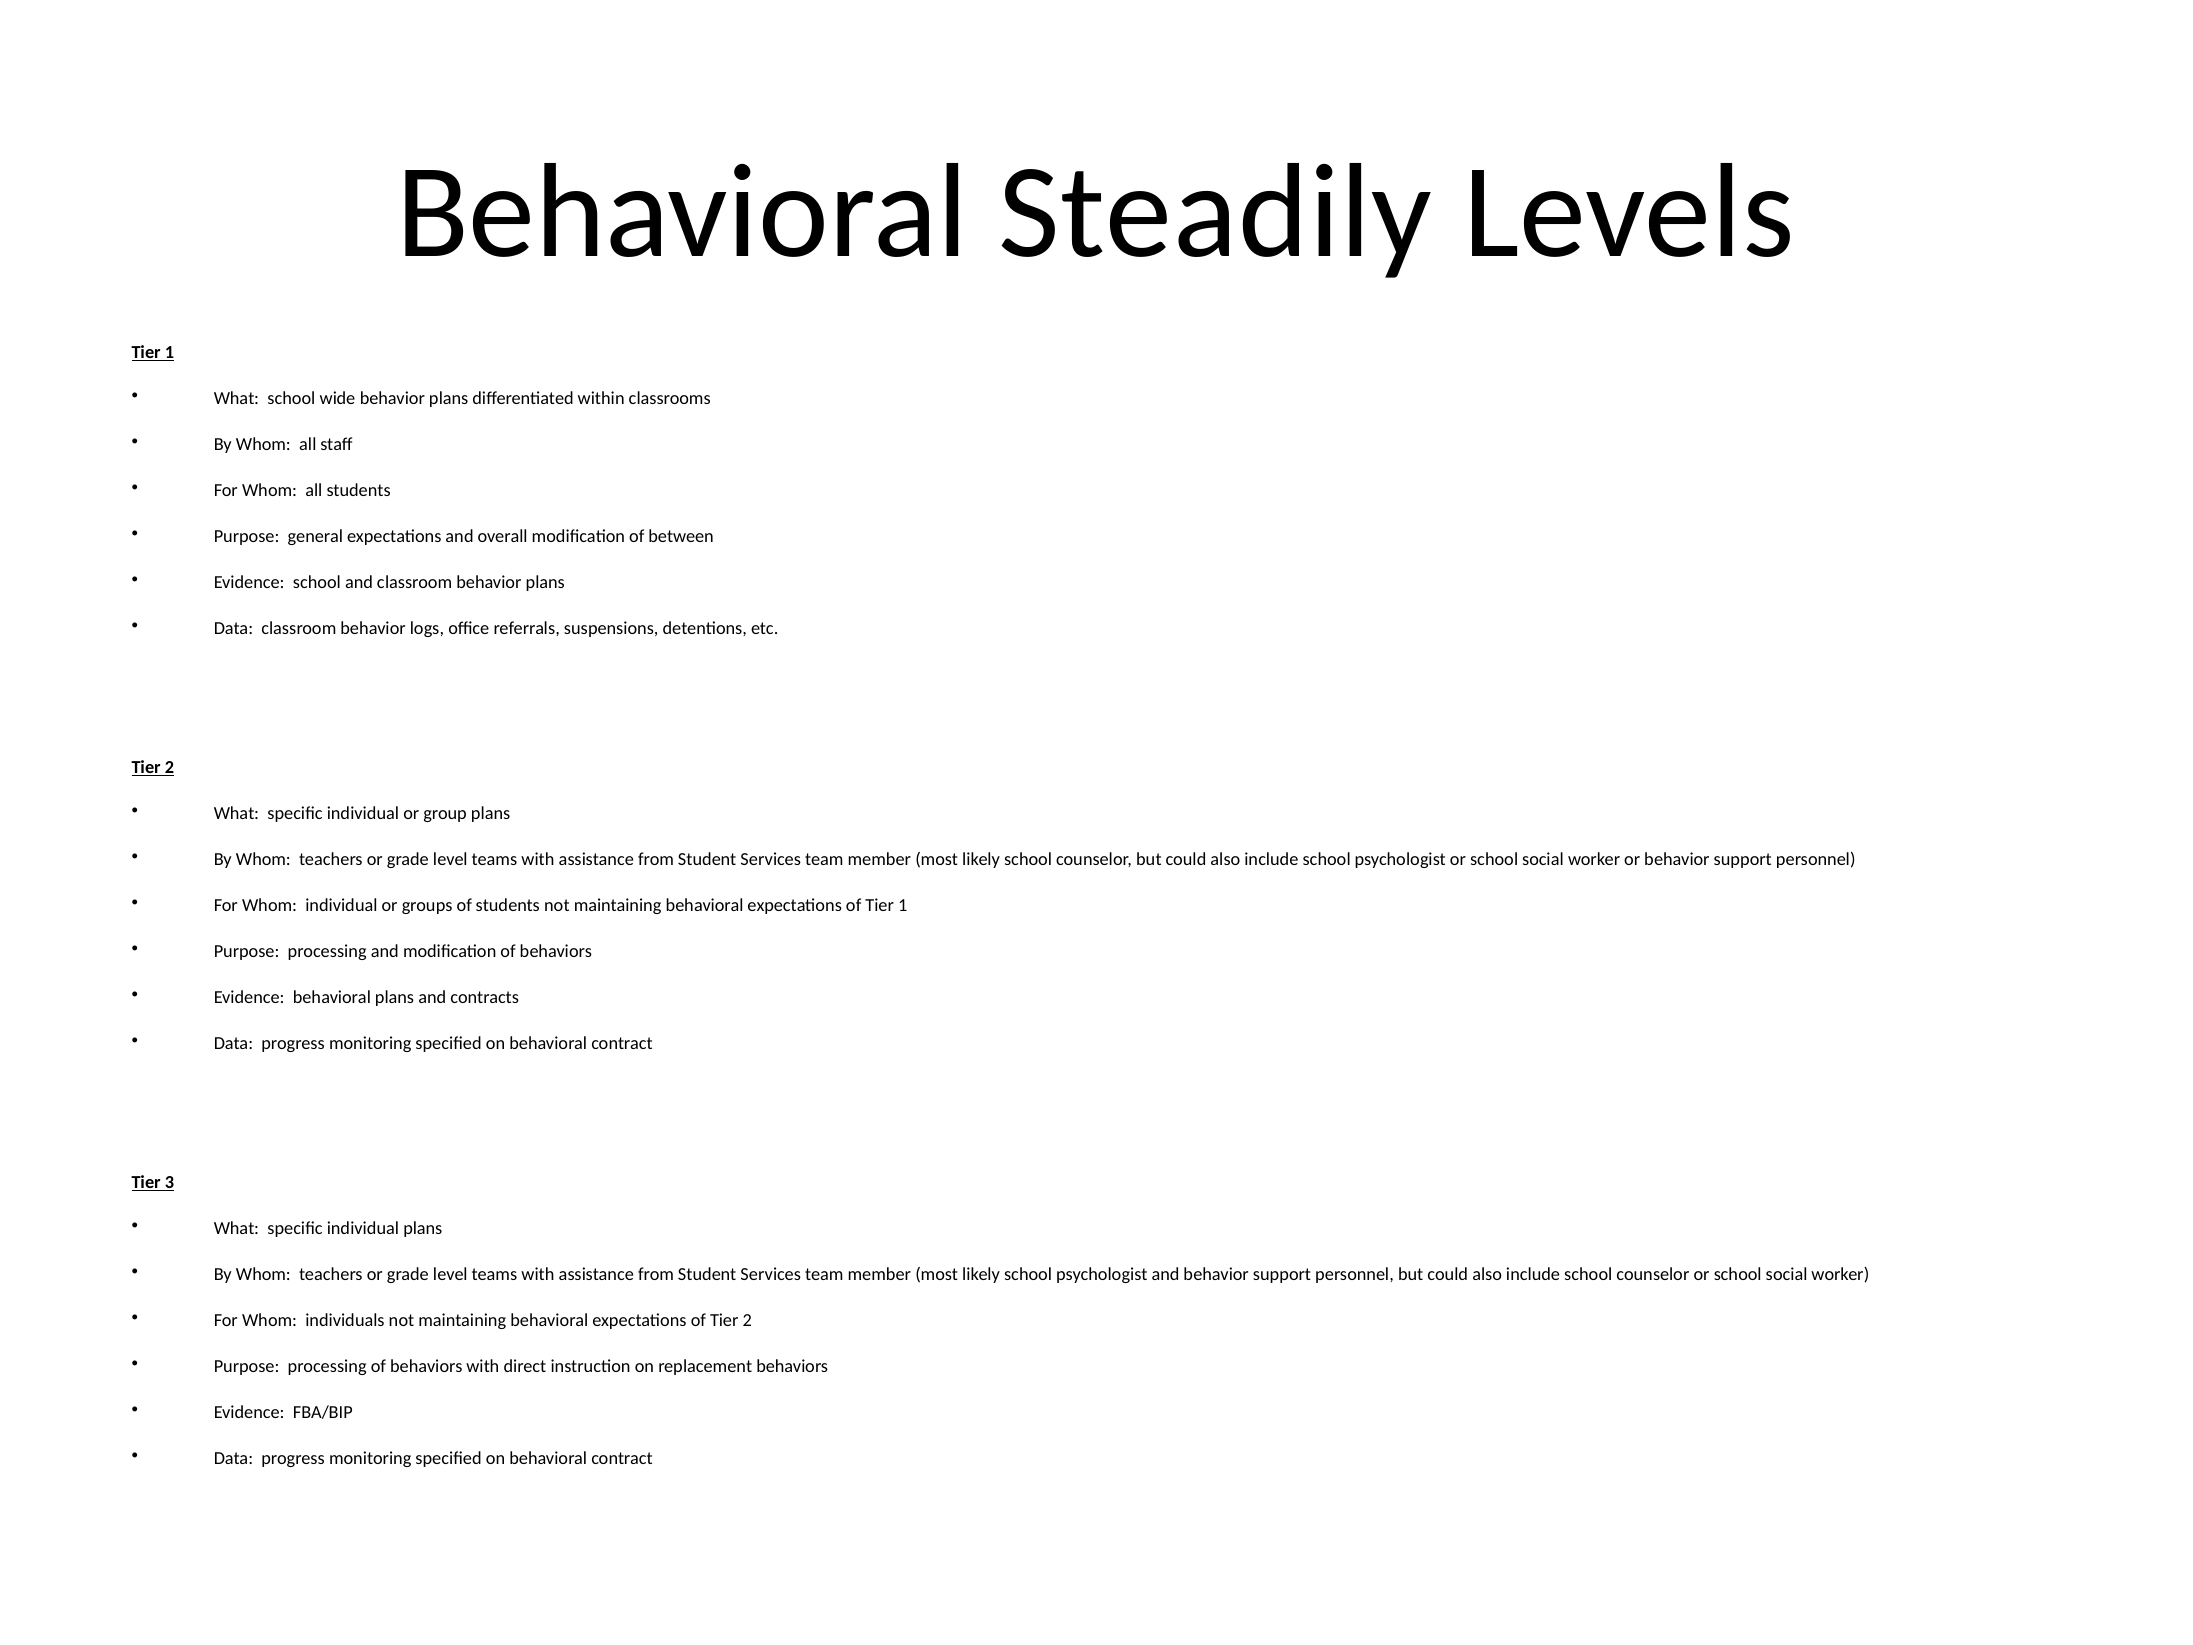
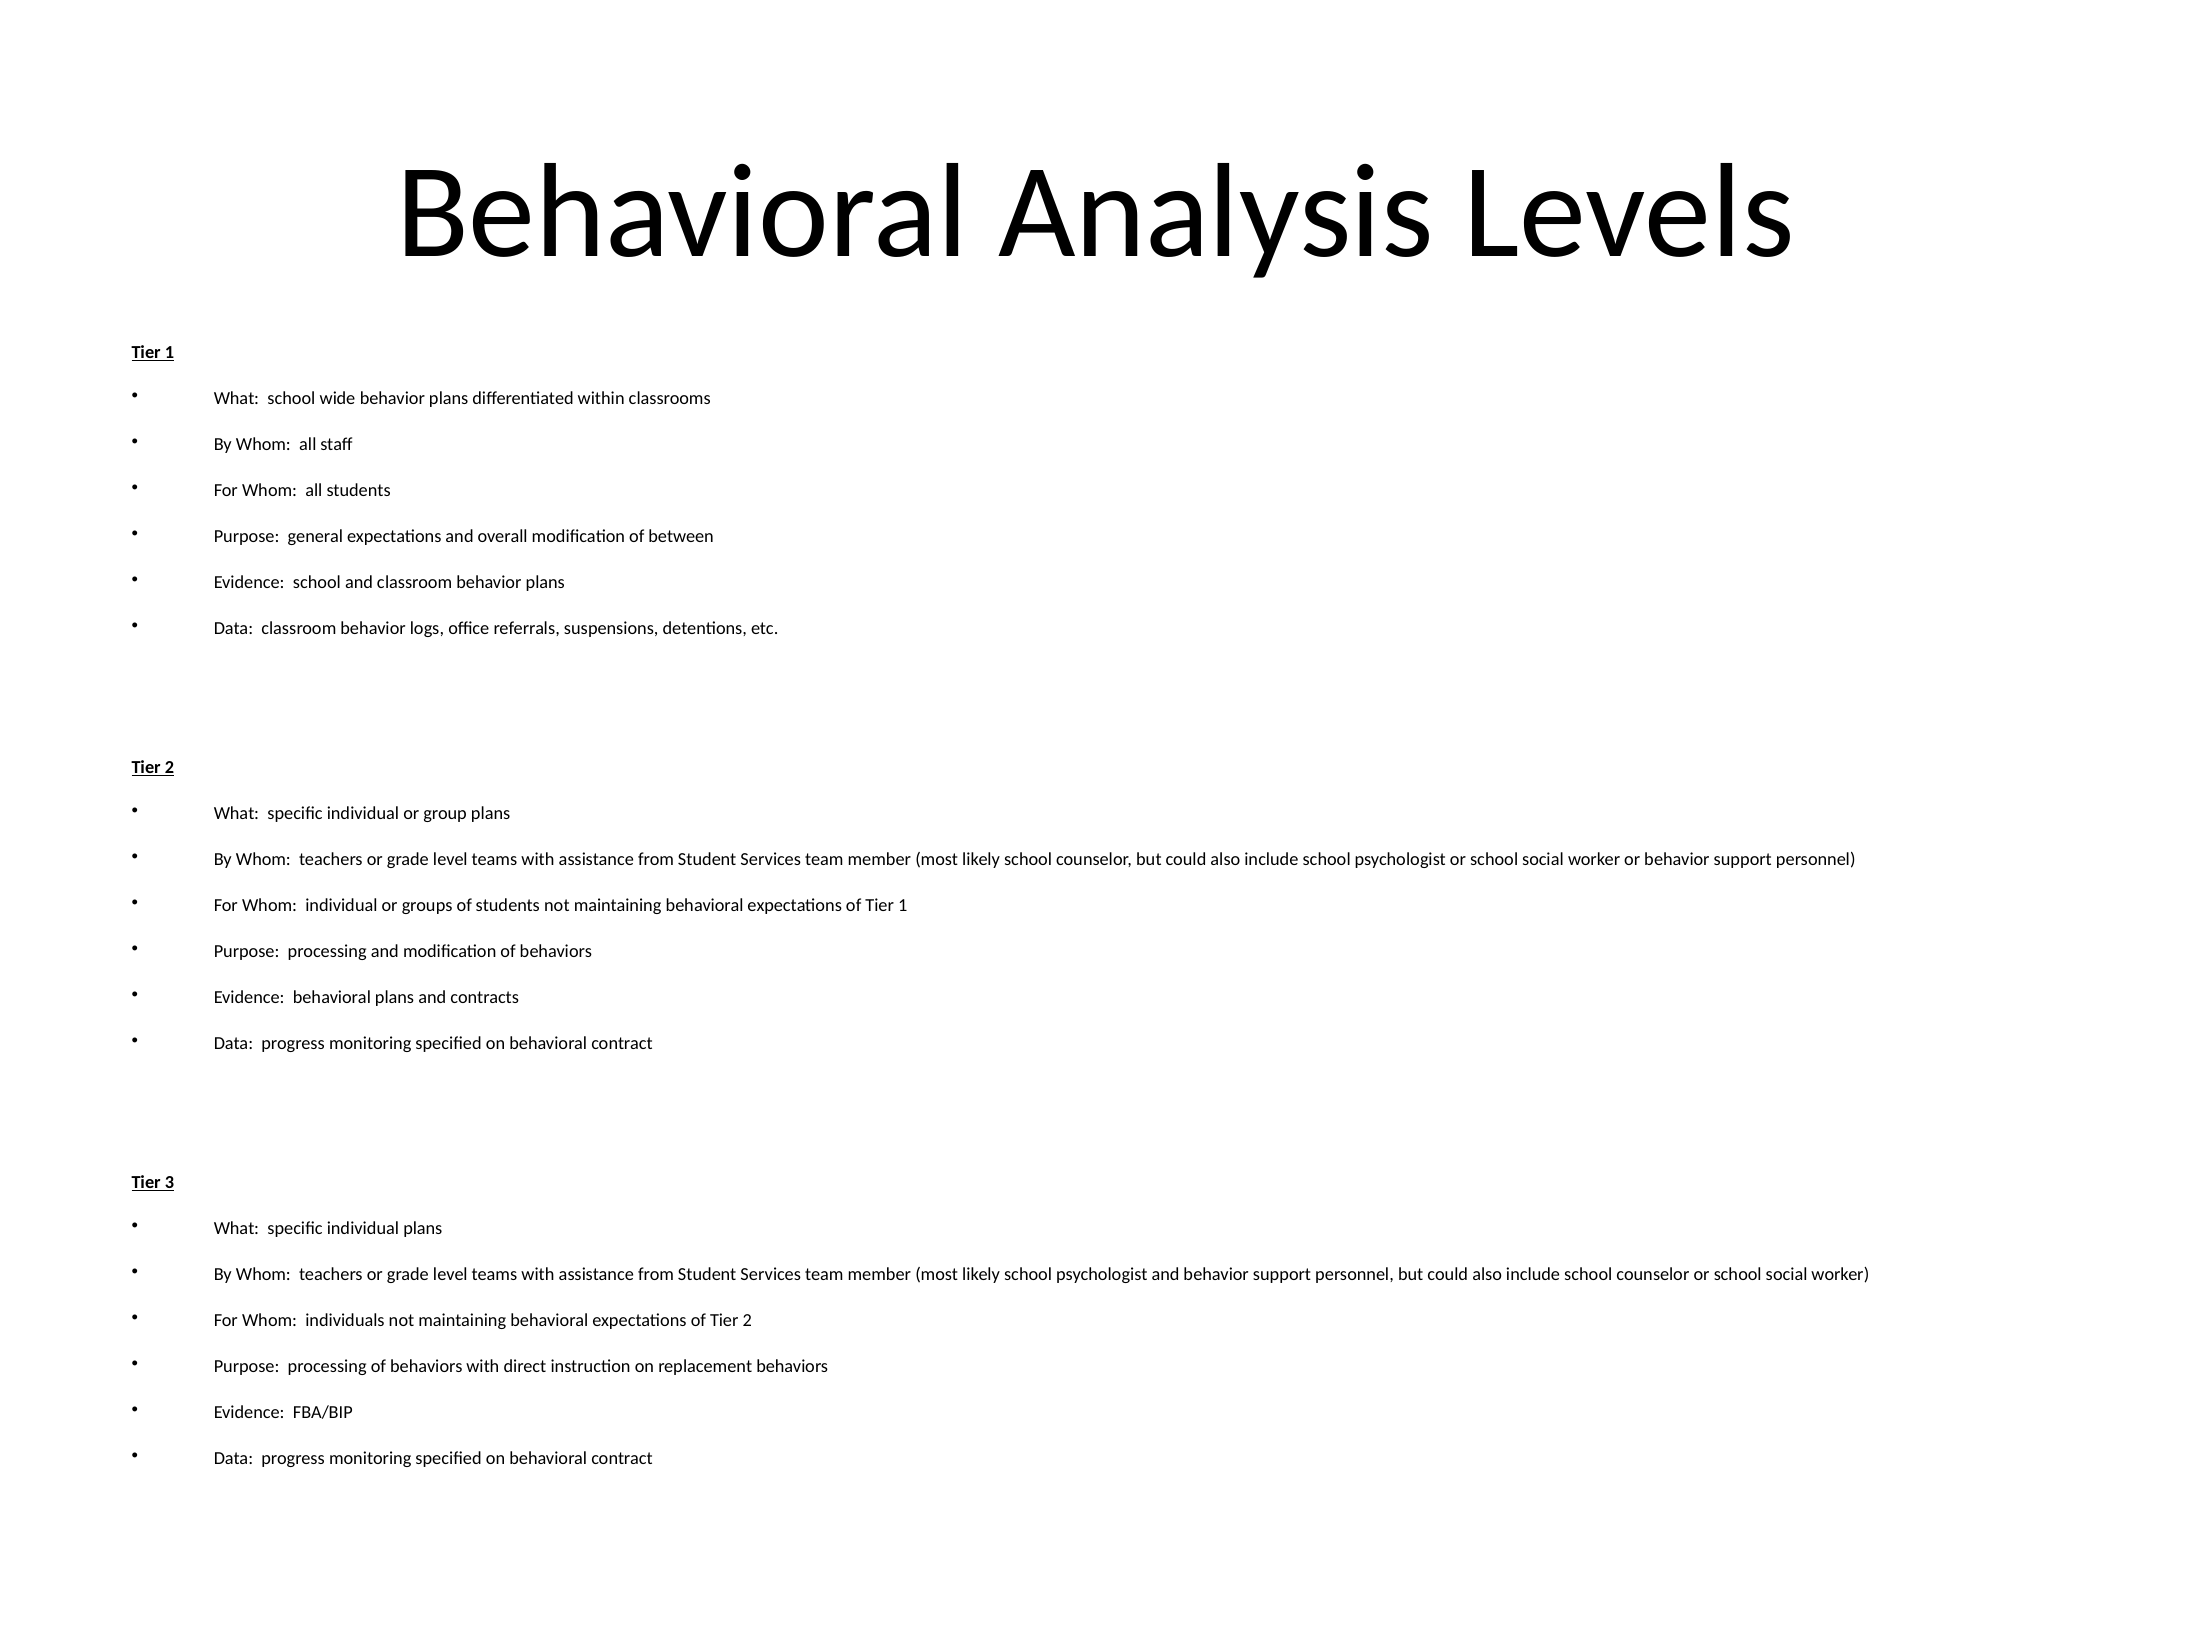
Steadily: Steadily -> Analysis
